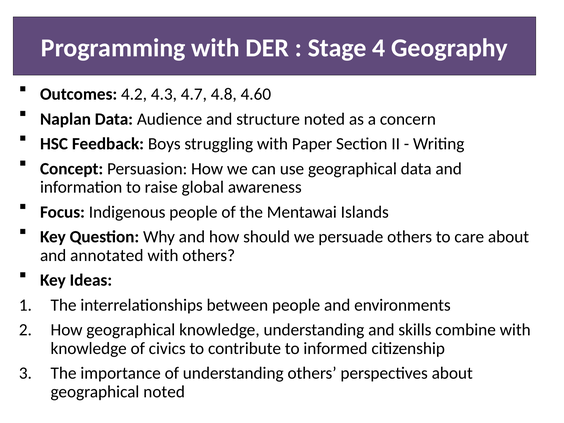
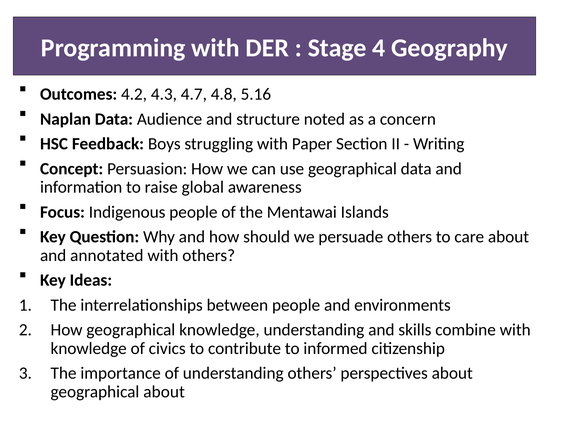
4.60: 4.60 -> 5.16
geographical noted: noted -> about
